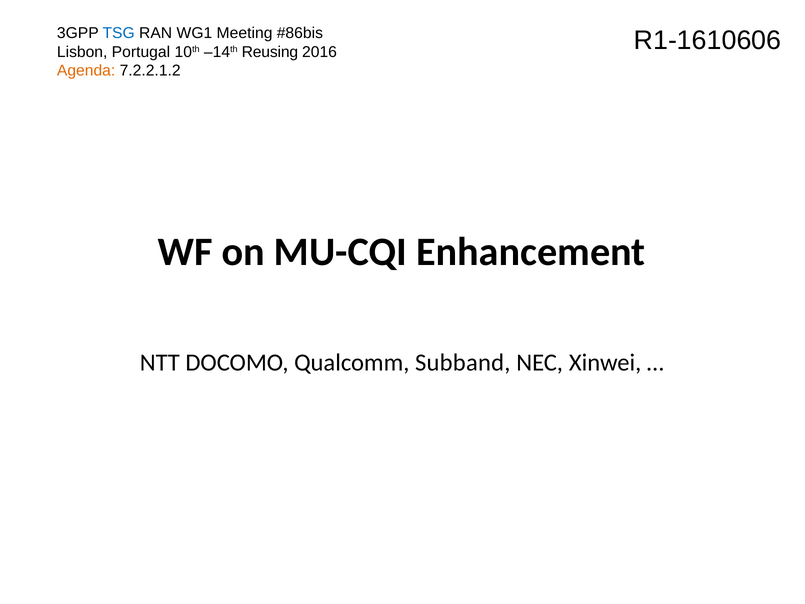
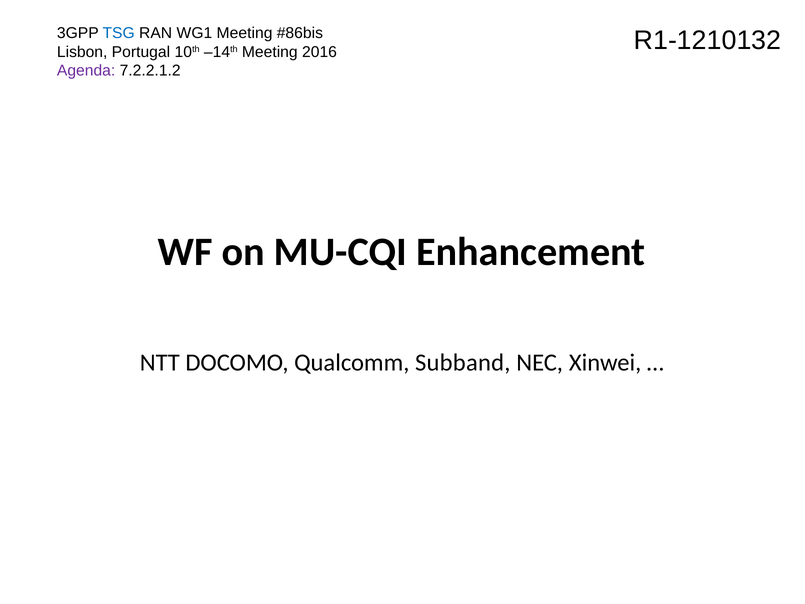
R1-1610606: R1-1610606 -> R1-1210132
–14th Reusing: Reusing -> Meeting
Agenda colour: orange -> purple
